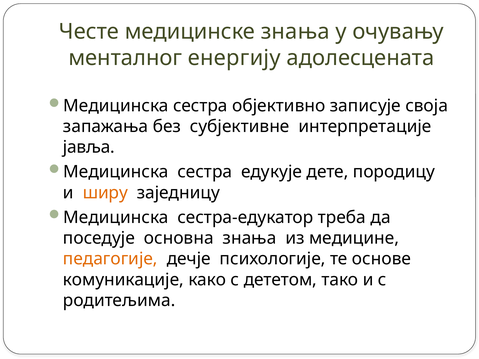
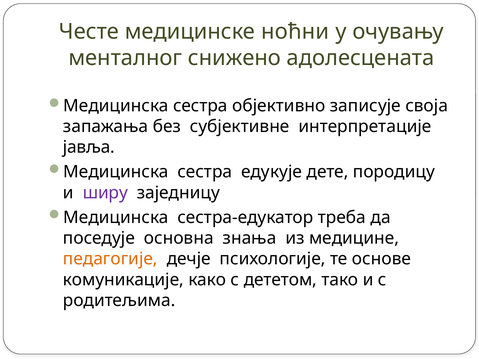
медицинске знања: знања -> ноћни
енергију: енергију -> снижено
ширу colour: orange -> purple
